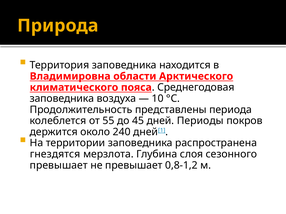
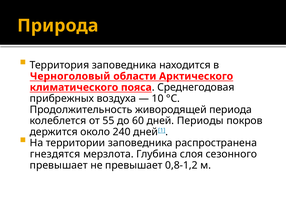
Владимировна: Владимировна -> Черноголовый
заповедника at (62, 99): заповедника -> прибрежных
представлены: представлены -> живородящей
45: 45 -> 60
